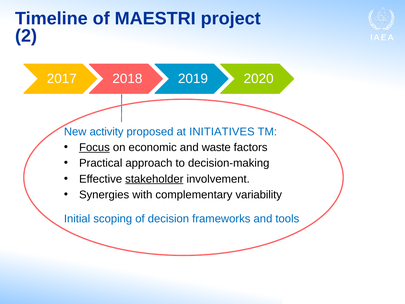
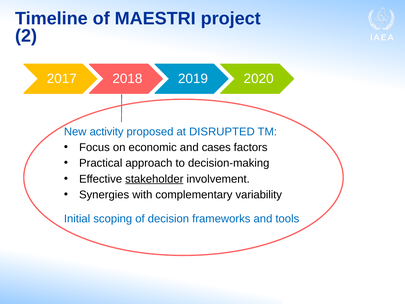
INITIATIVES: INITIATIVES -> DISRUPTED
Focus underline: present -> none
waste: waste -> cases
